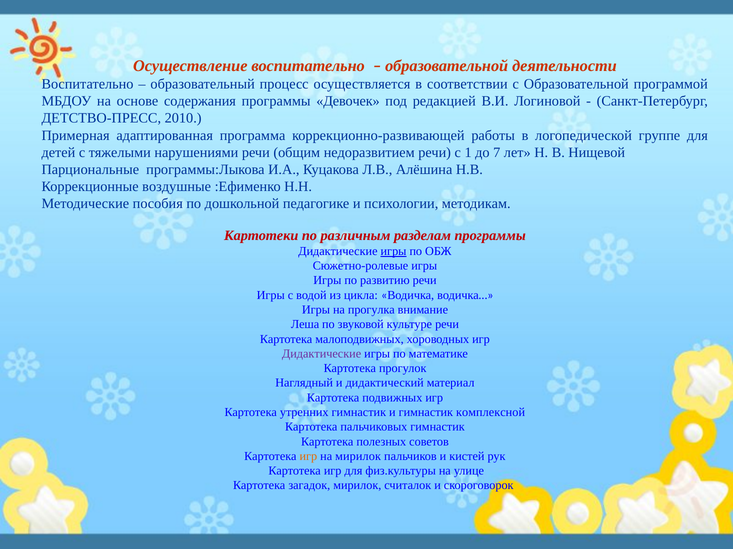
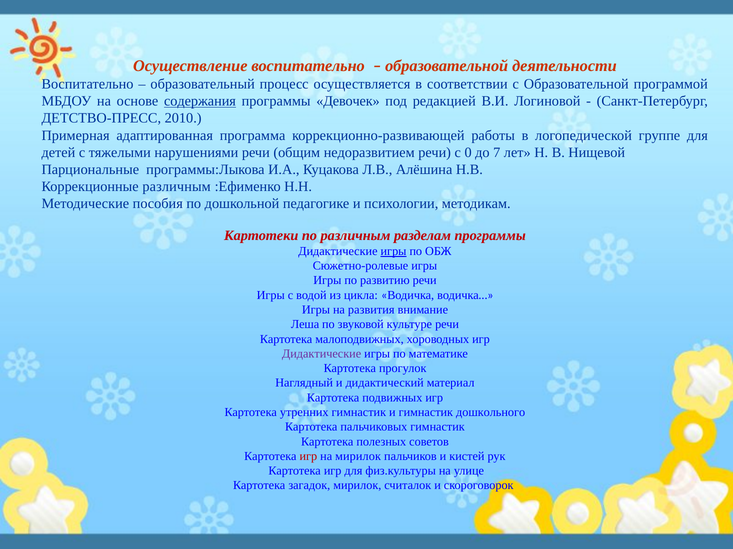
содержания underline: none -> present
1: 1 -> 0
Коррекционные воздушные: воздушные -> различным
прогулка: прогулка -> развития
комплексной: комплексной -> дошкольного
игр at (308, 457) colour: orange -> red
